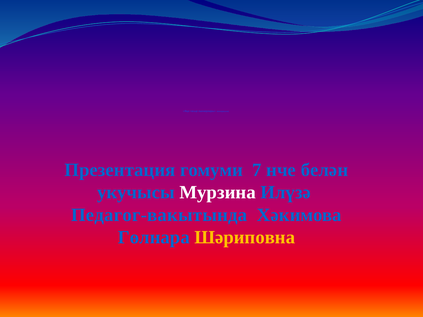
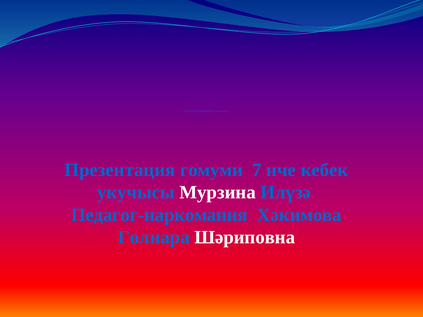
белән: белән -> кебек
Педагог-вакытында: Педагог-вакытында -> Педагог-наркомания
Шәриповна colour: yellow -> white
